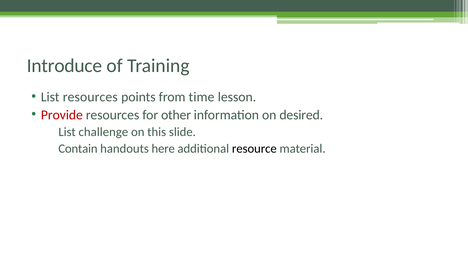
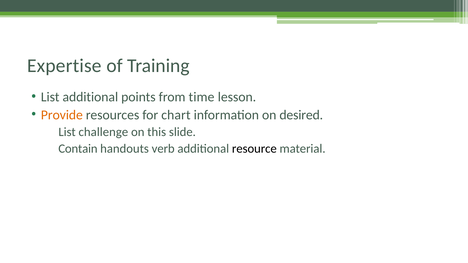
Introduce: Introduce -> Expertise
List resources: resources -> additional
Provide colour: red -> orange
other: other -> chart
here: here -> verb
